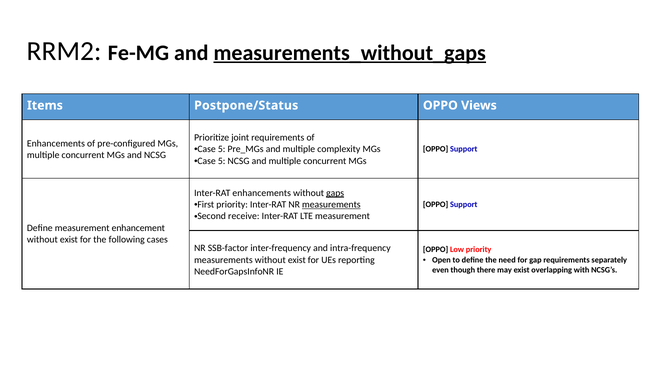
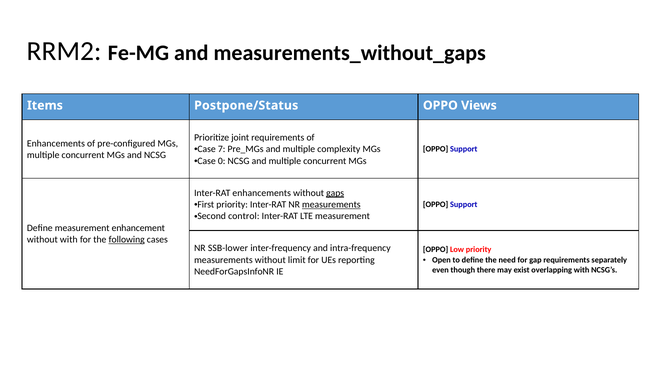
measurements_without_gaps underline: present -> none
5 at (222, 149): 5 -> 7
5 at (222, 161): 5 -> 0
receive: receive -> control
exist at (69, 240): exist -> with
following underline: none -> present
SSB-factor: SSB-factor -> SSB-lower
measurements without exist: exist -> limit
